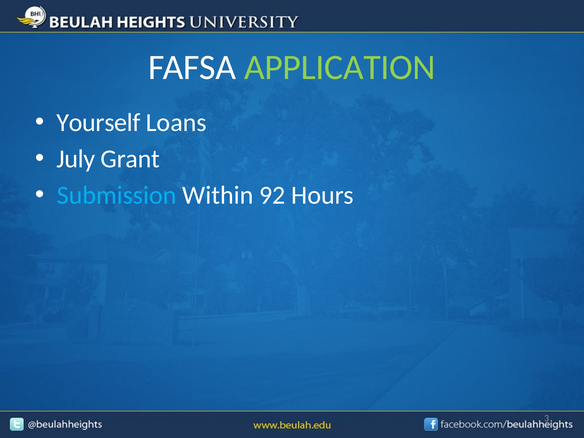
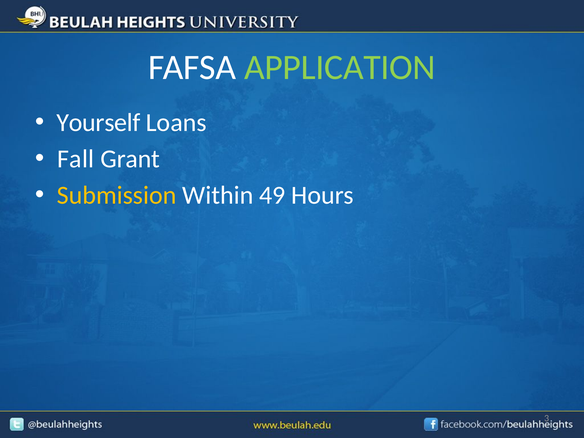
July: July -> Fall
Submission colour: light blue -> yellow
92: 92 -> 49
